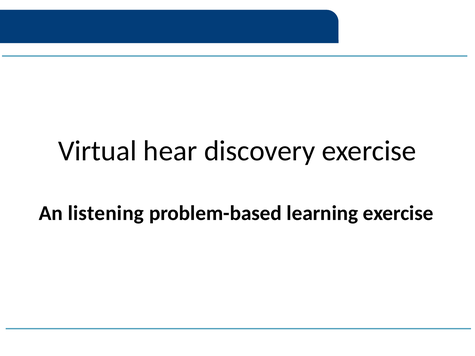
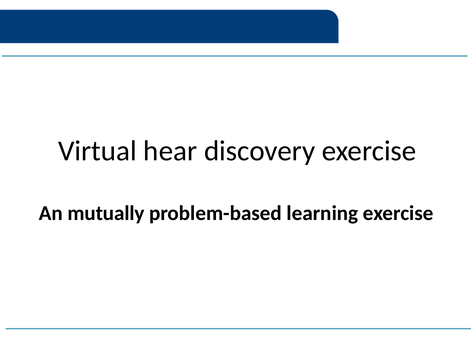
listening: listening -> mutually
